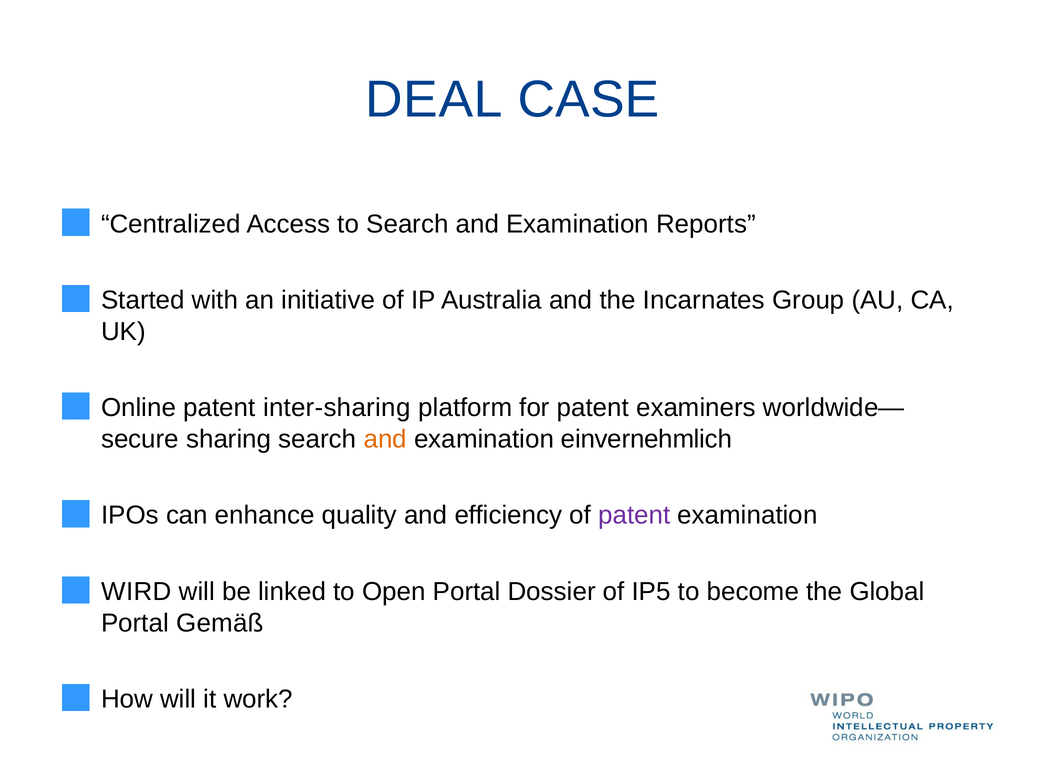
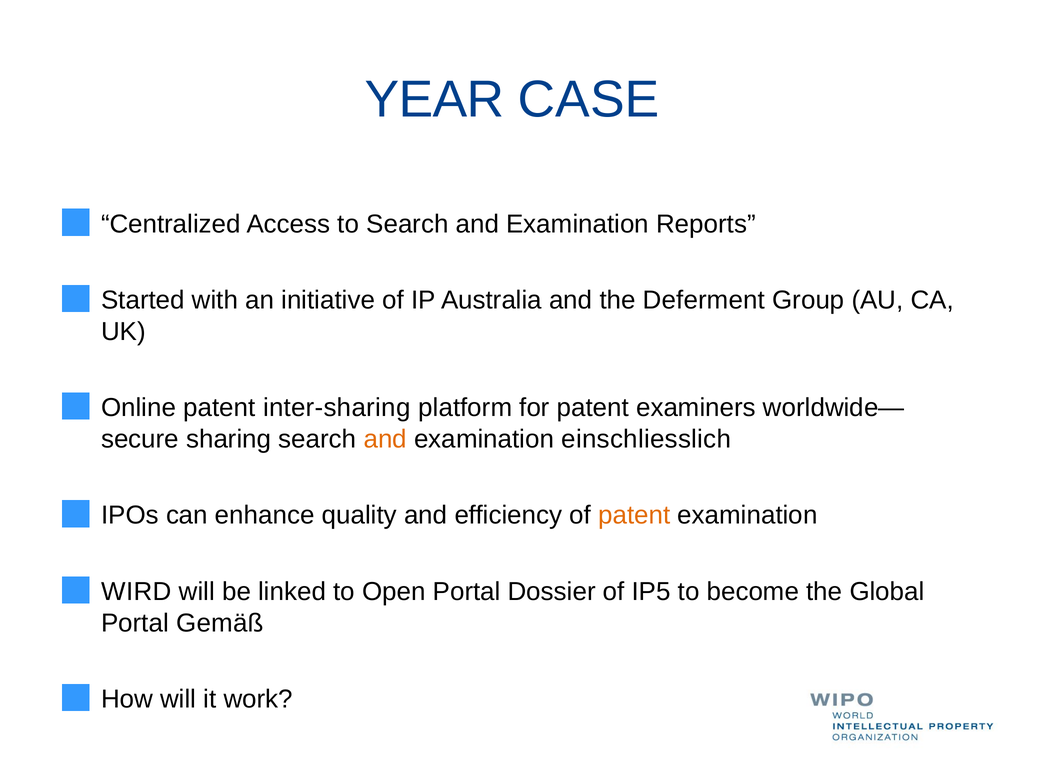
DEAL: DEAL -> YEAR
Incarnates: Incarnates -> Deferment
einvernehmlich: einvernehmlich -> einschliesslich
patent at (634, 516) colour: purple -> orange
